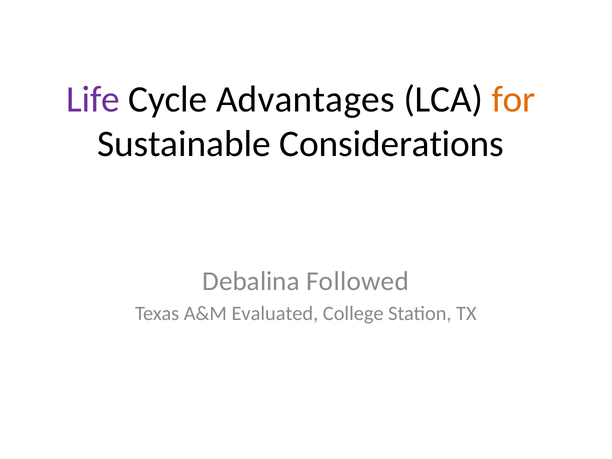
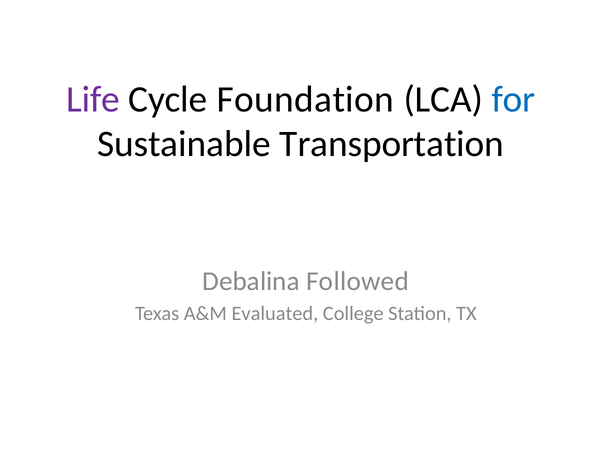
Advantages: Advantages -> Foundation
for colour: orange -> blue
Considerations: Considerations -> Transportation
